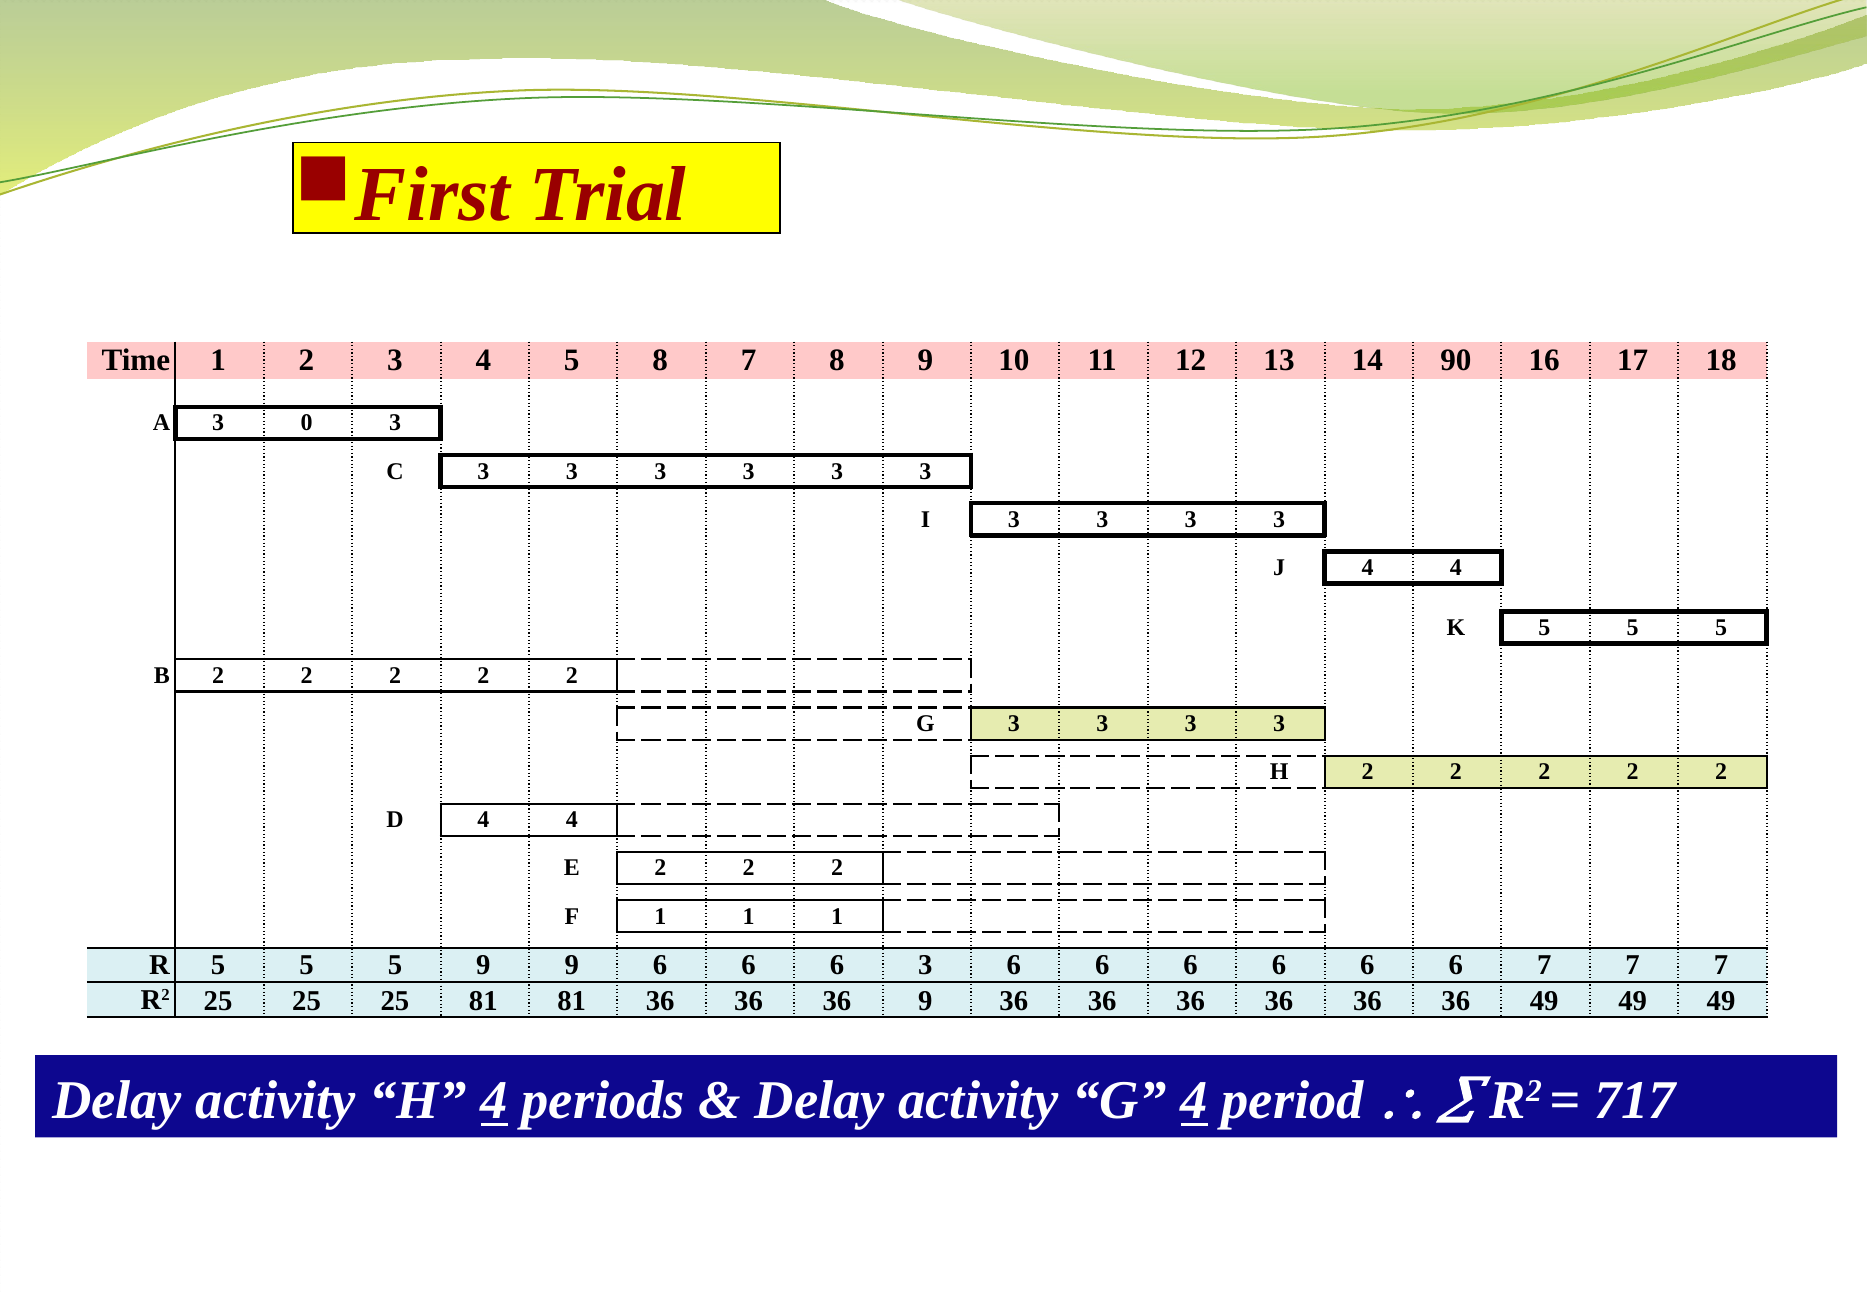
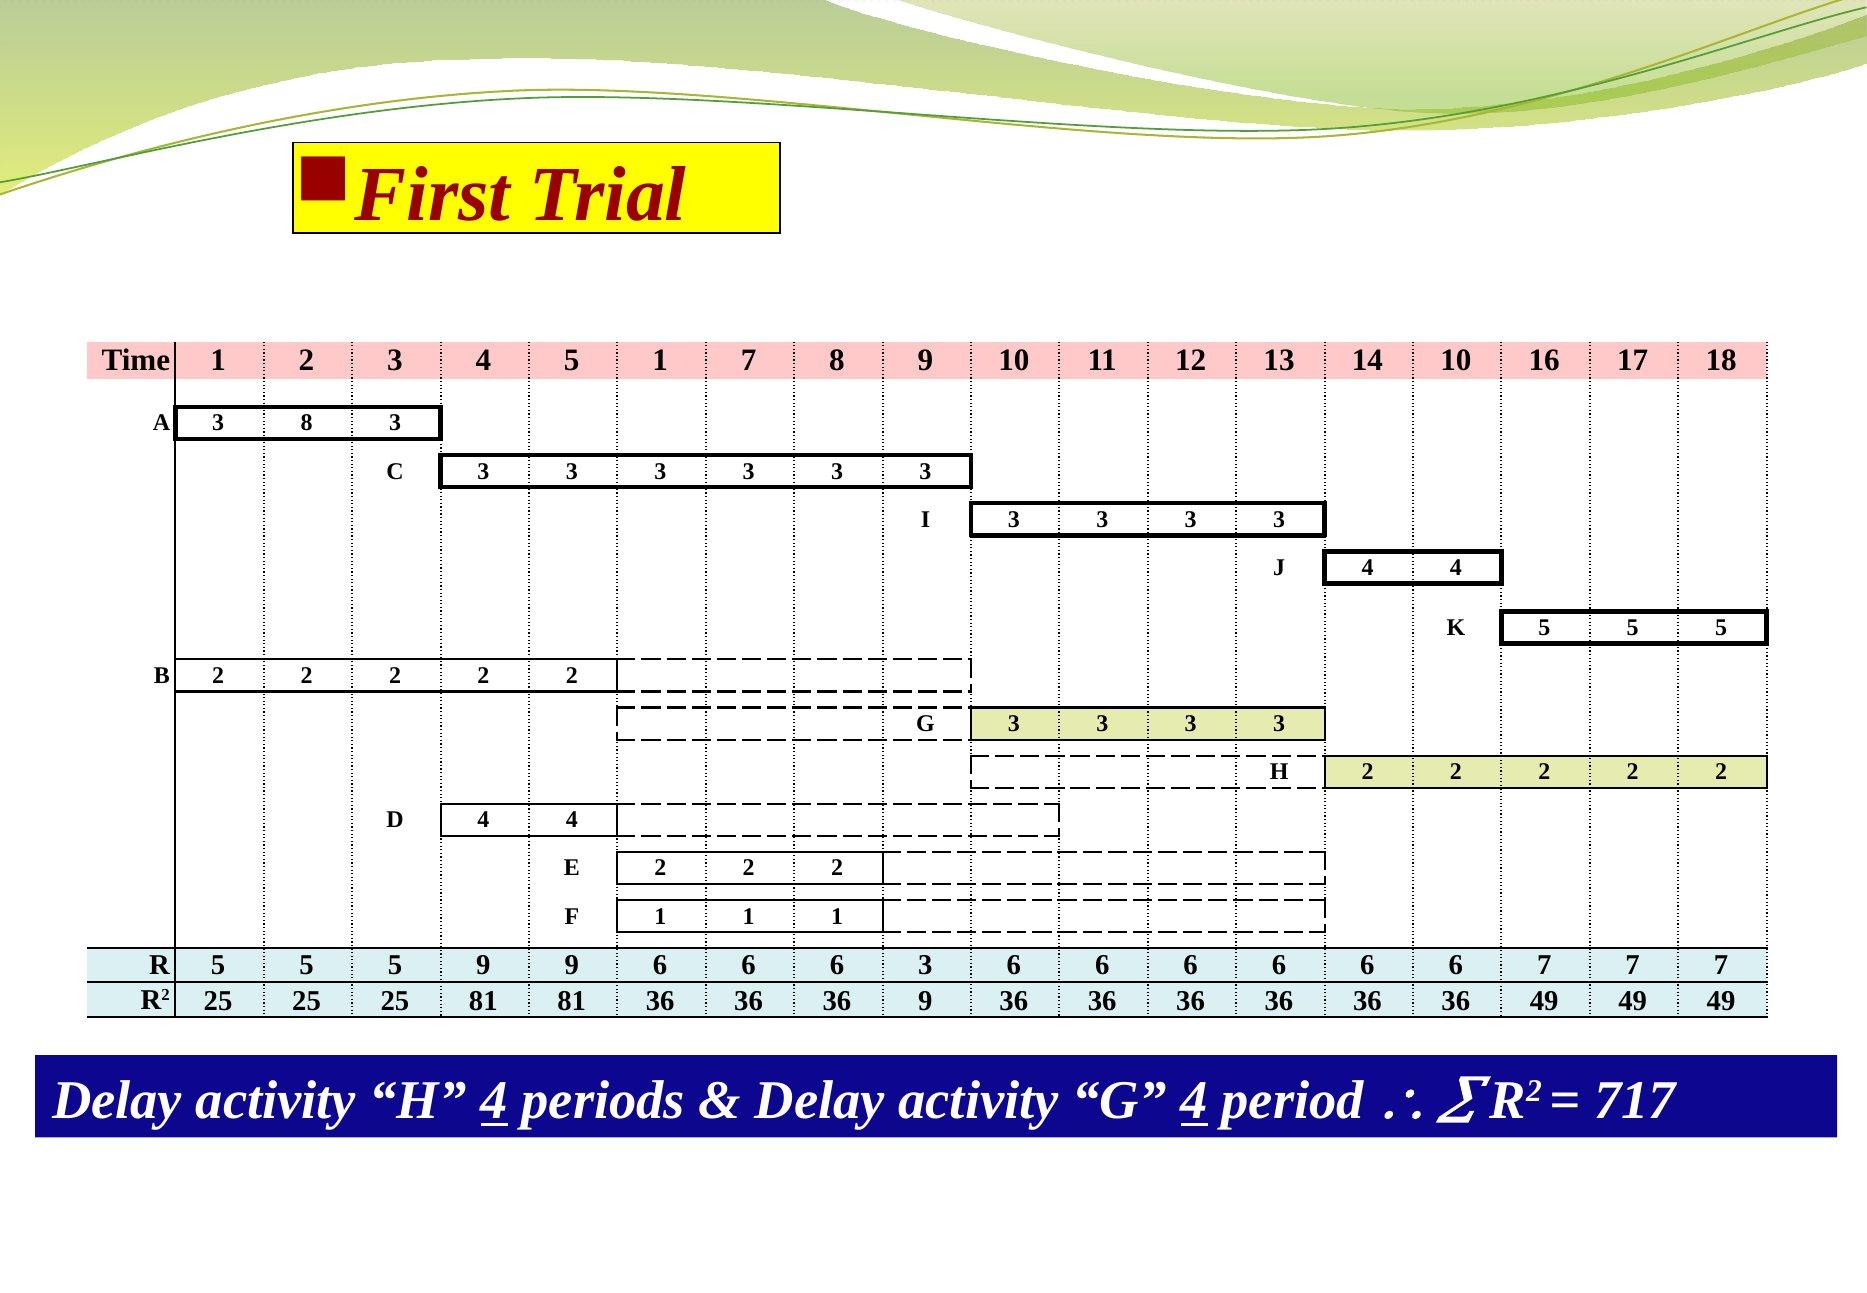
5 8: 8 -> 1
14 90: 90 -> 10
3 0: 0 -> 8
